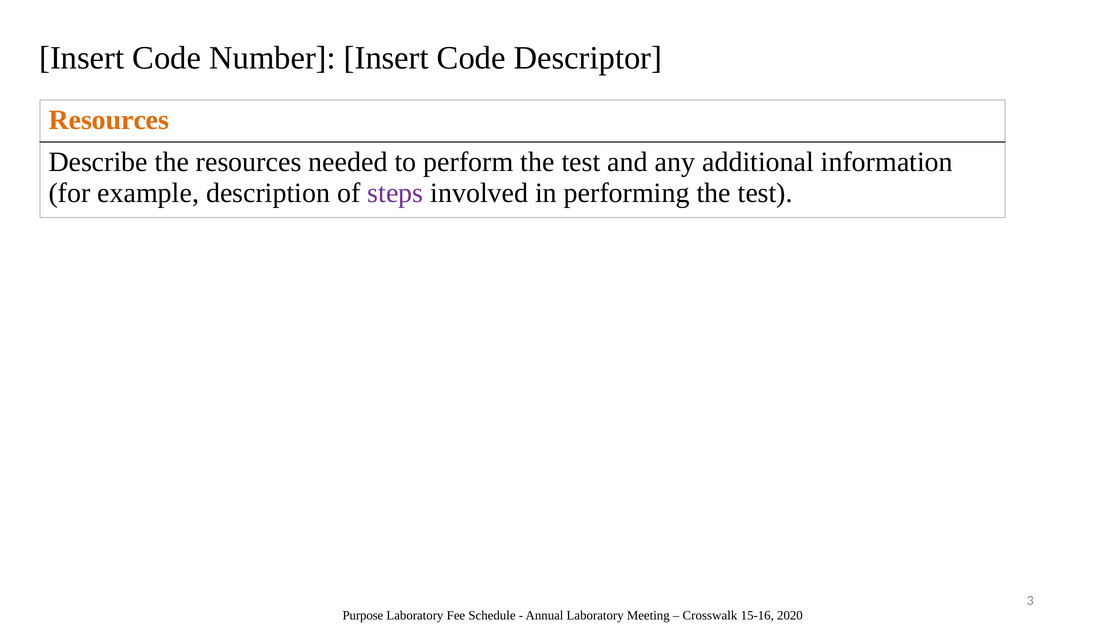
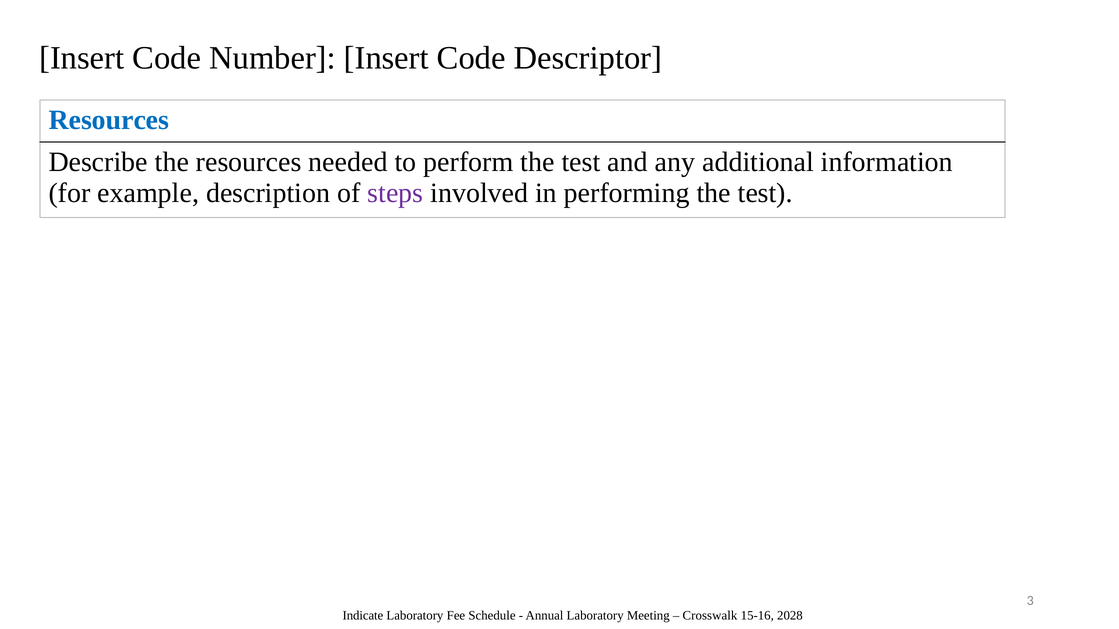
Resources at (109, 120) colour: orange -> blue
Purpose: Purpose -> Indicate
2020: 2020 -> 2028
